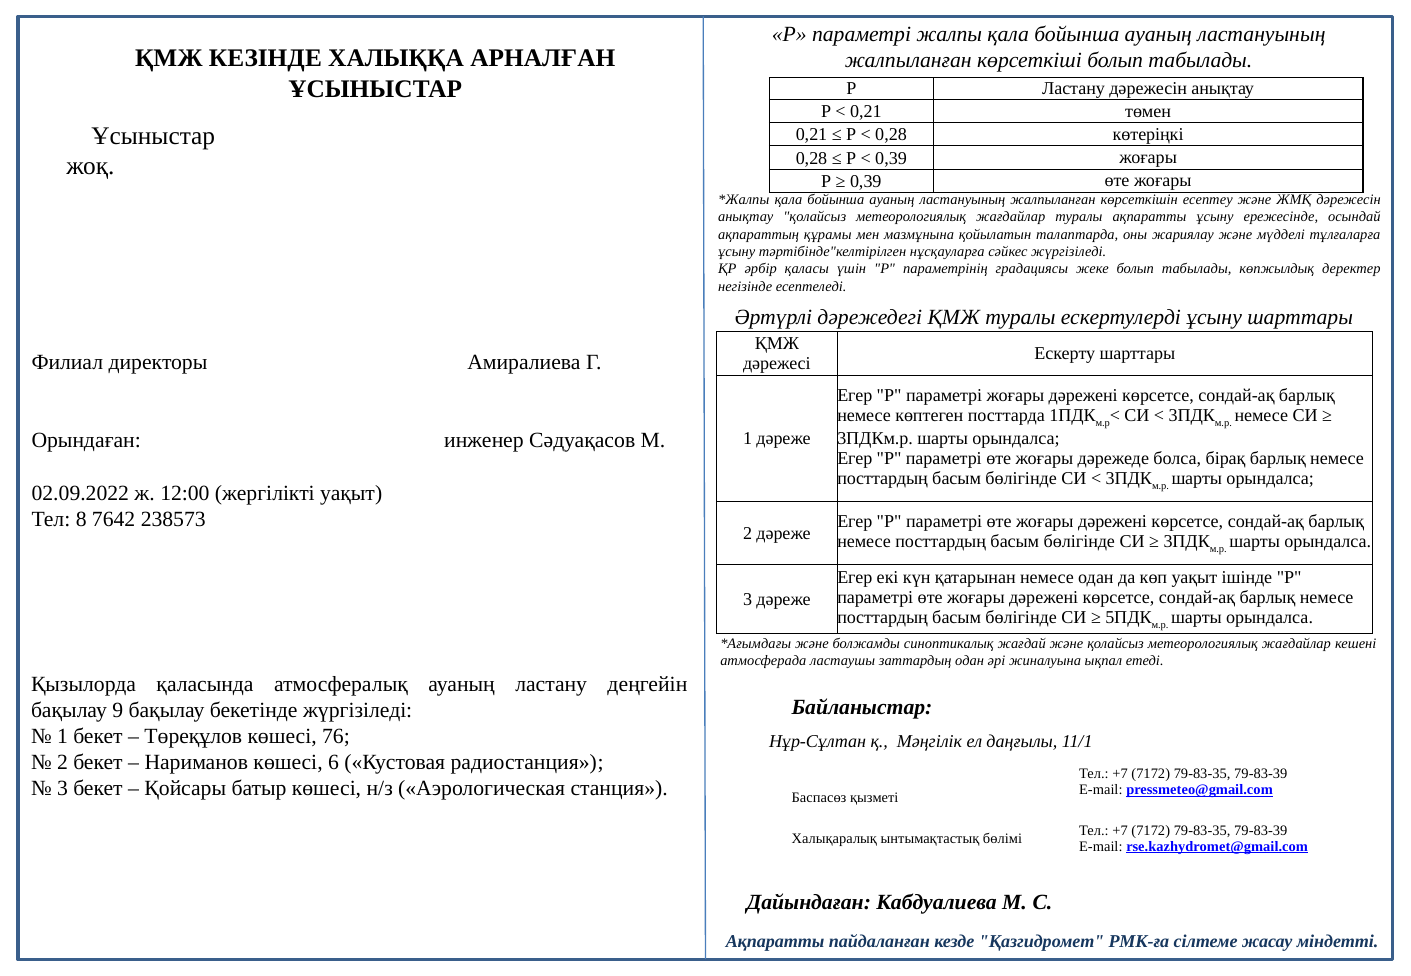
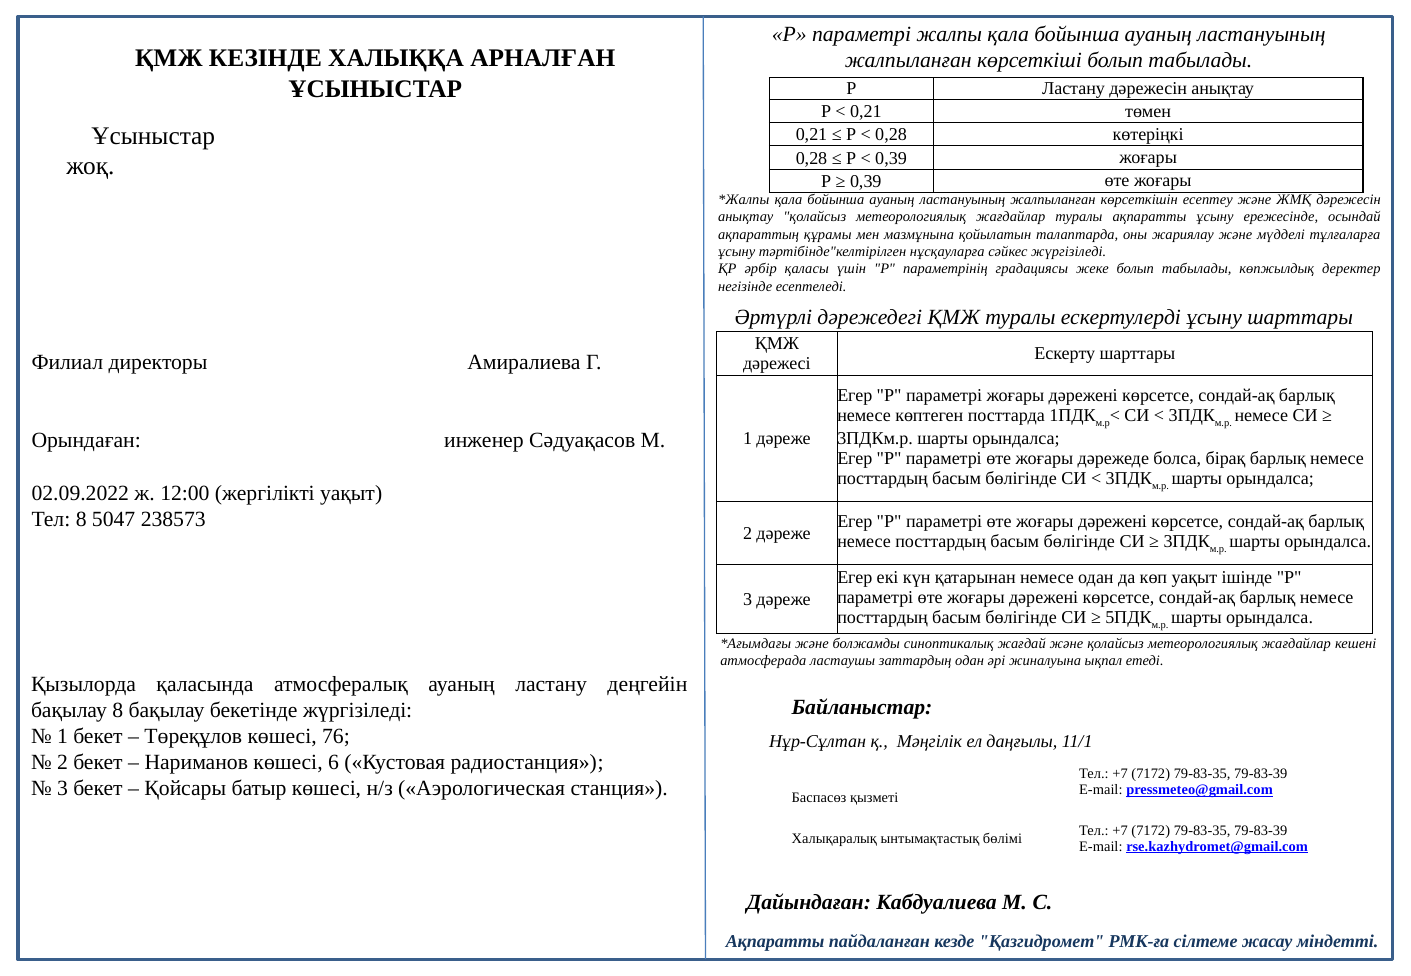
7642: 7642 -> 5047
бақылау 9: 9 -> 8
